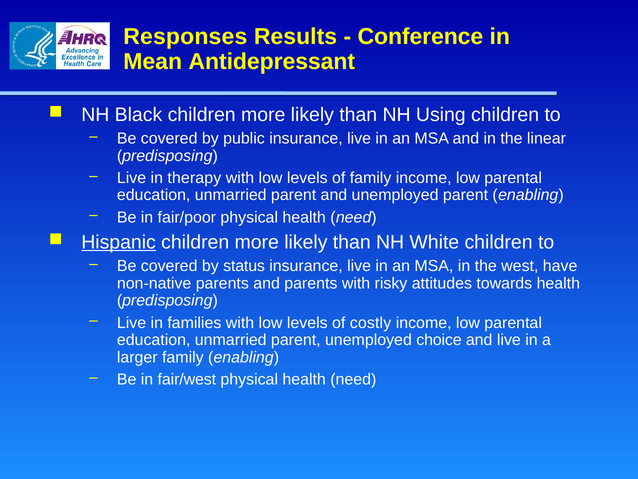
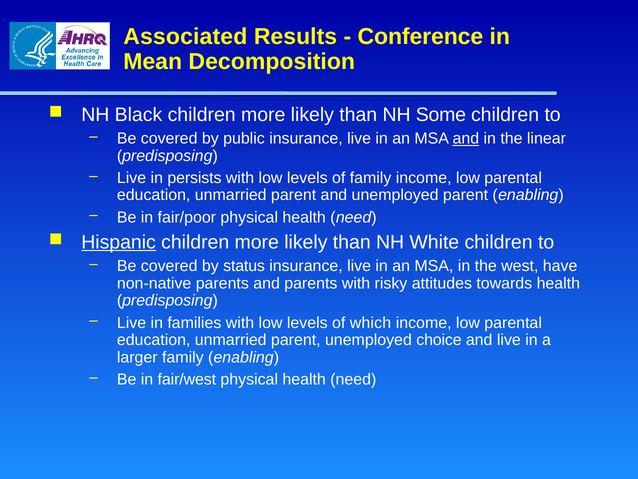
Responses: Responses -> Associated
Antidepressant: Antidepressant -> Decomposition
Using: Using -> Some
and at (466, 138) underline: none -> present
therapy: therapy -> persists
costly: costly -> which
